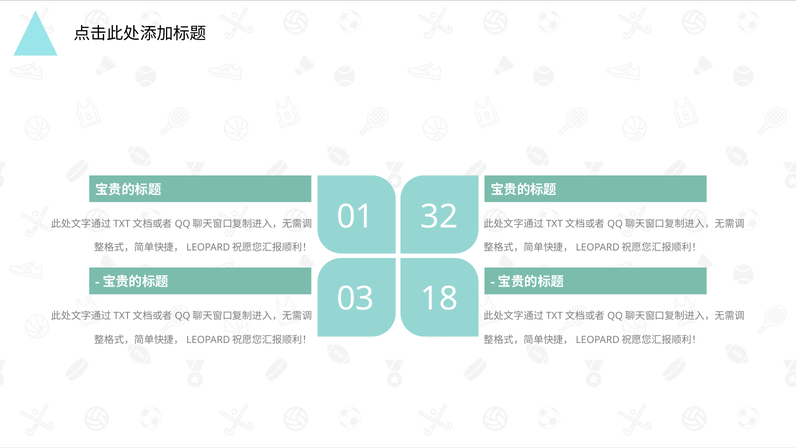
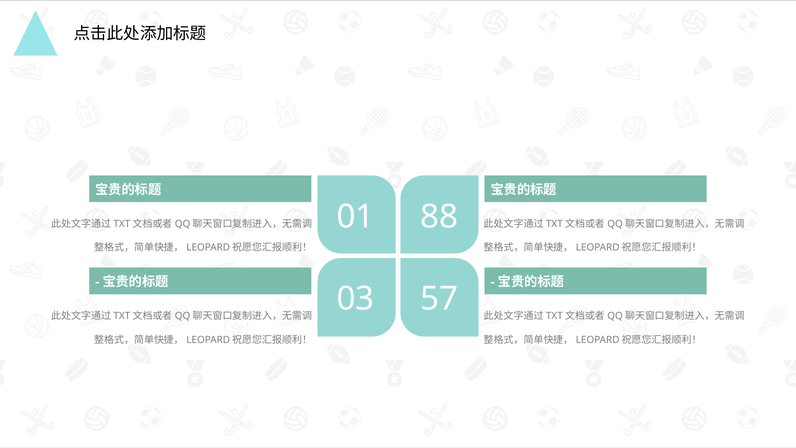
32: 32 -> 88
18: 18 -> 57
